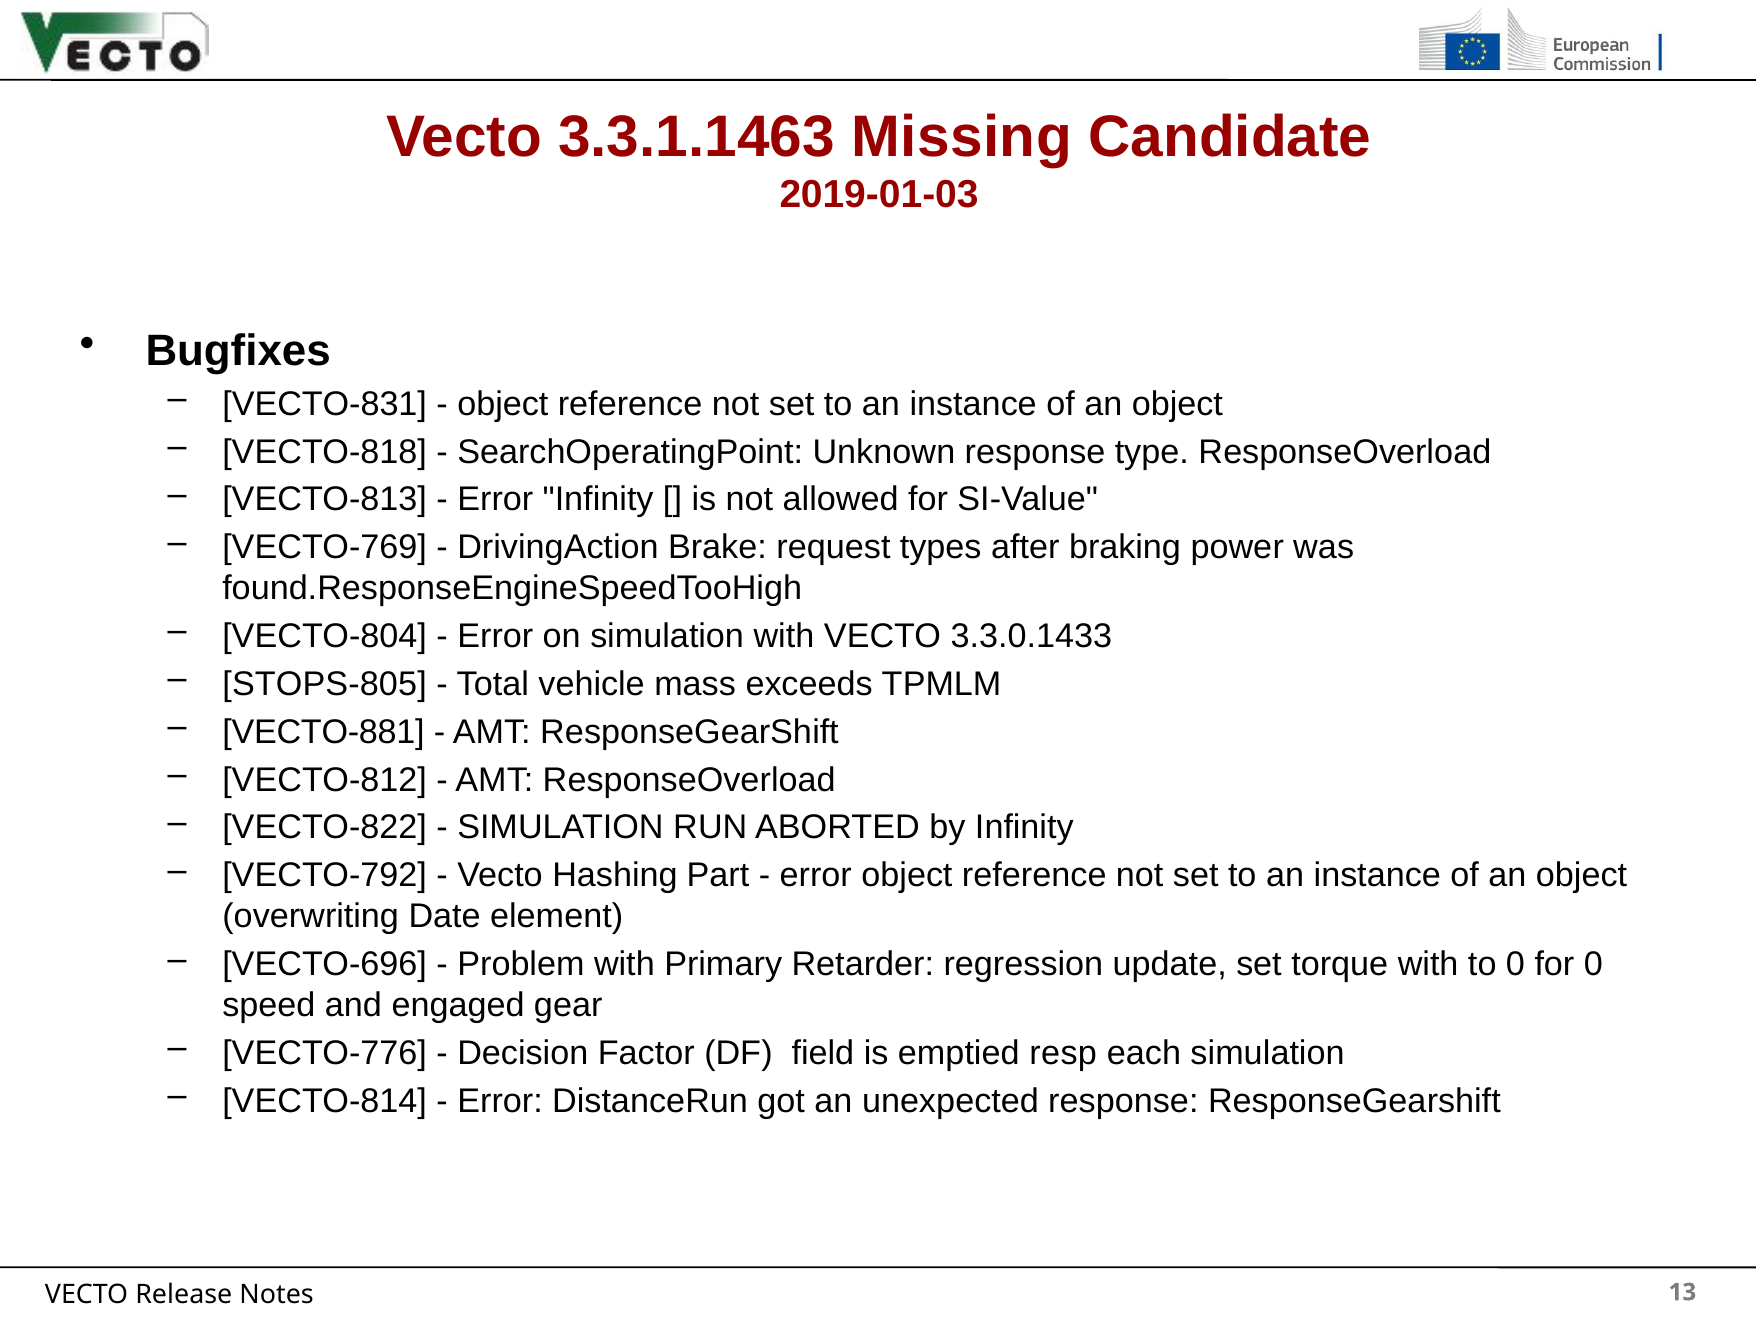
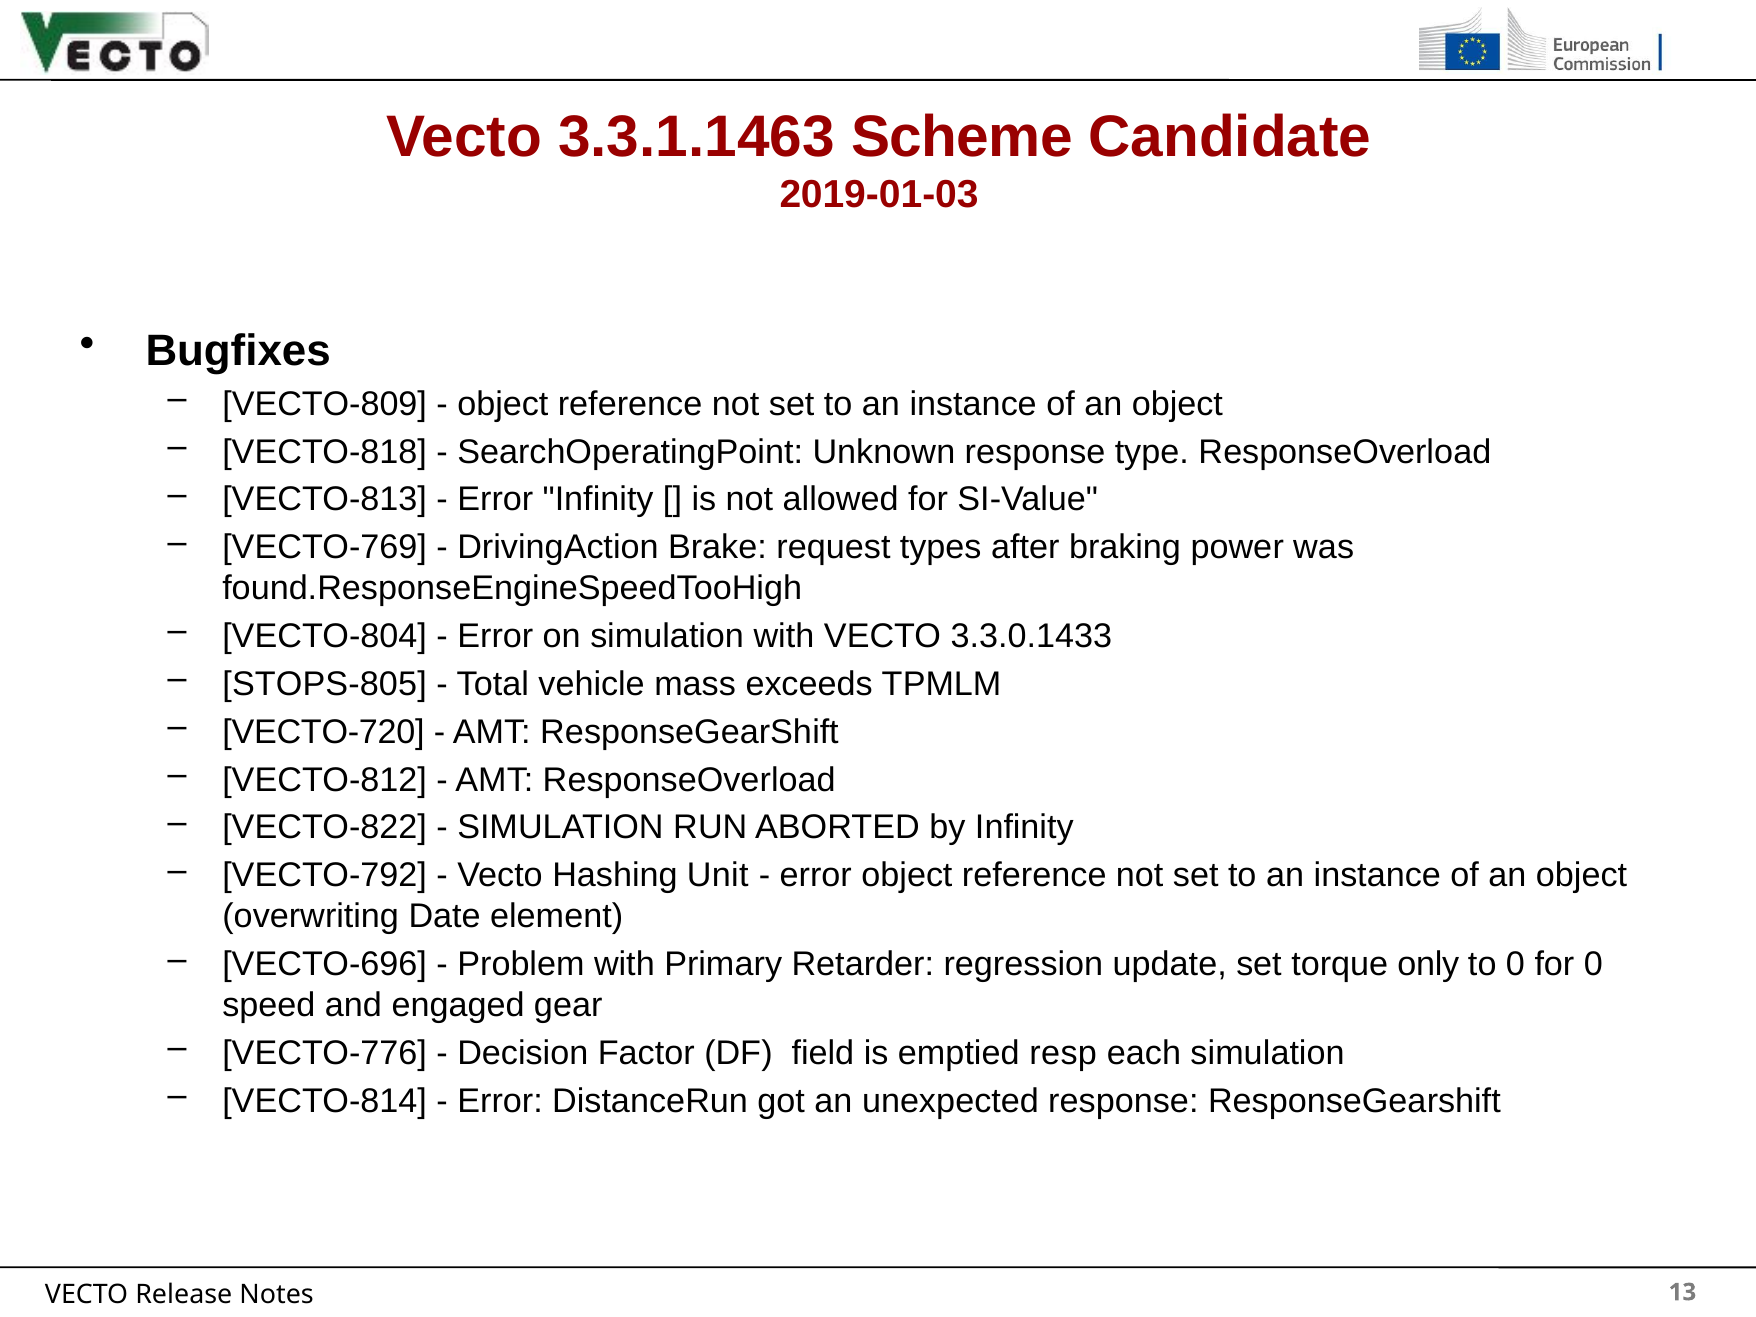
Missing: Missing -> Scheme
VECTO-831: VECTO-831 -> VECTO-809
VECTO-881: VECTO-881 -> VECTO-720
Part: Part -> Unit
torque with: with -> only
